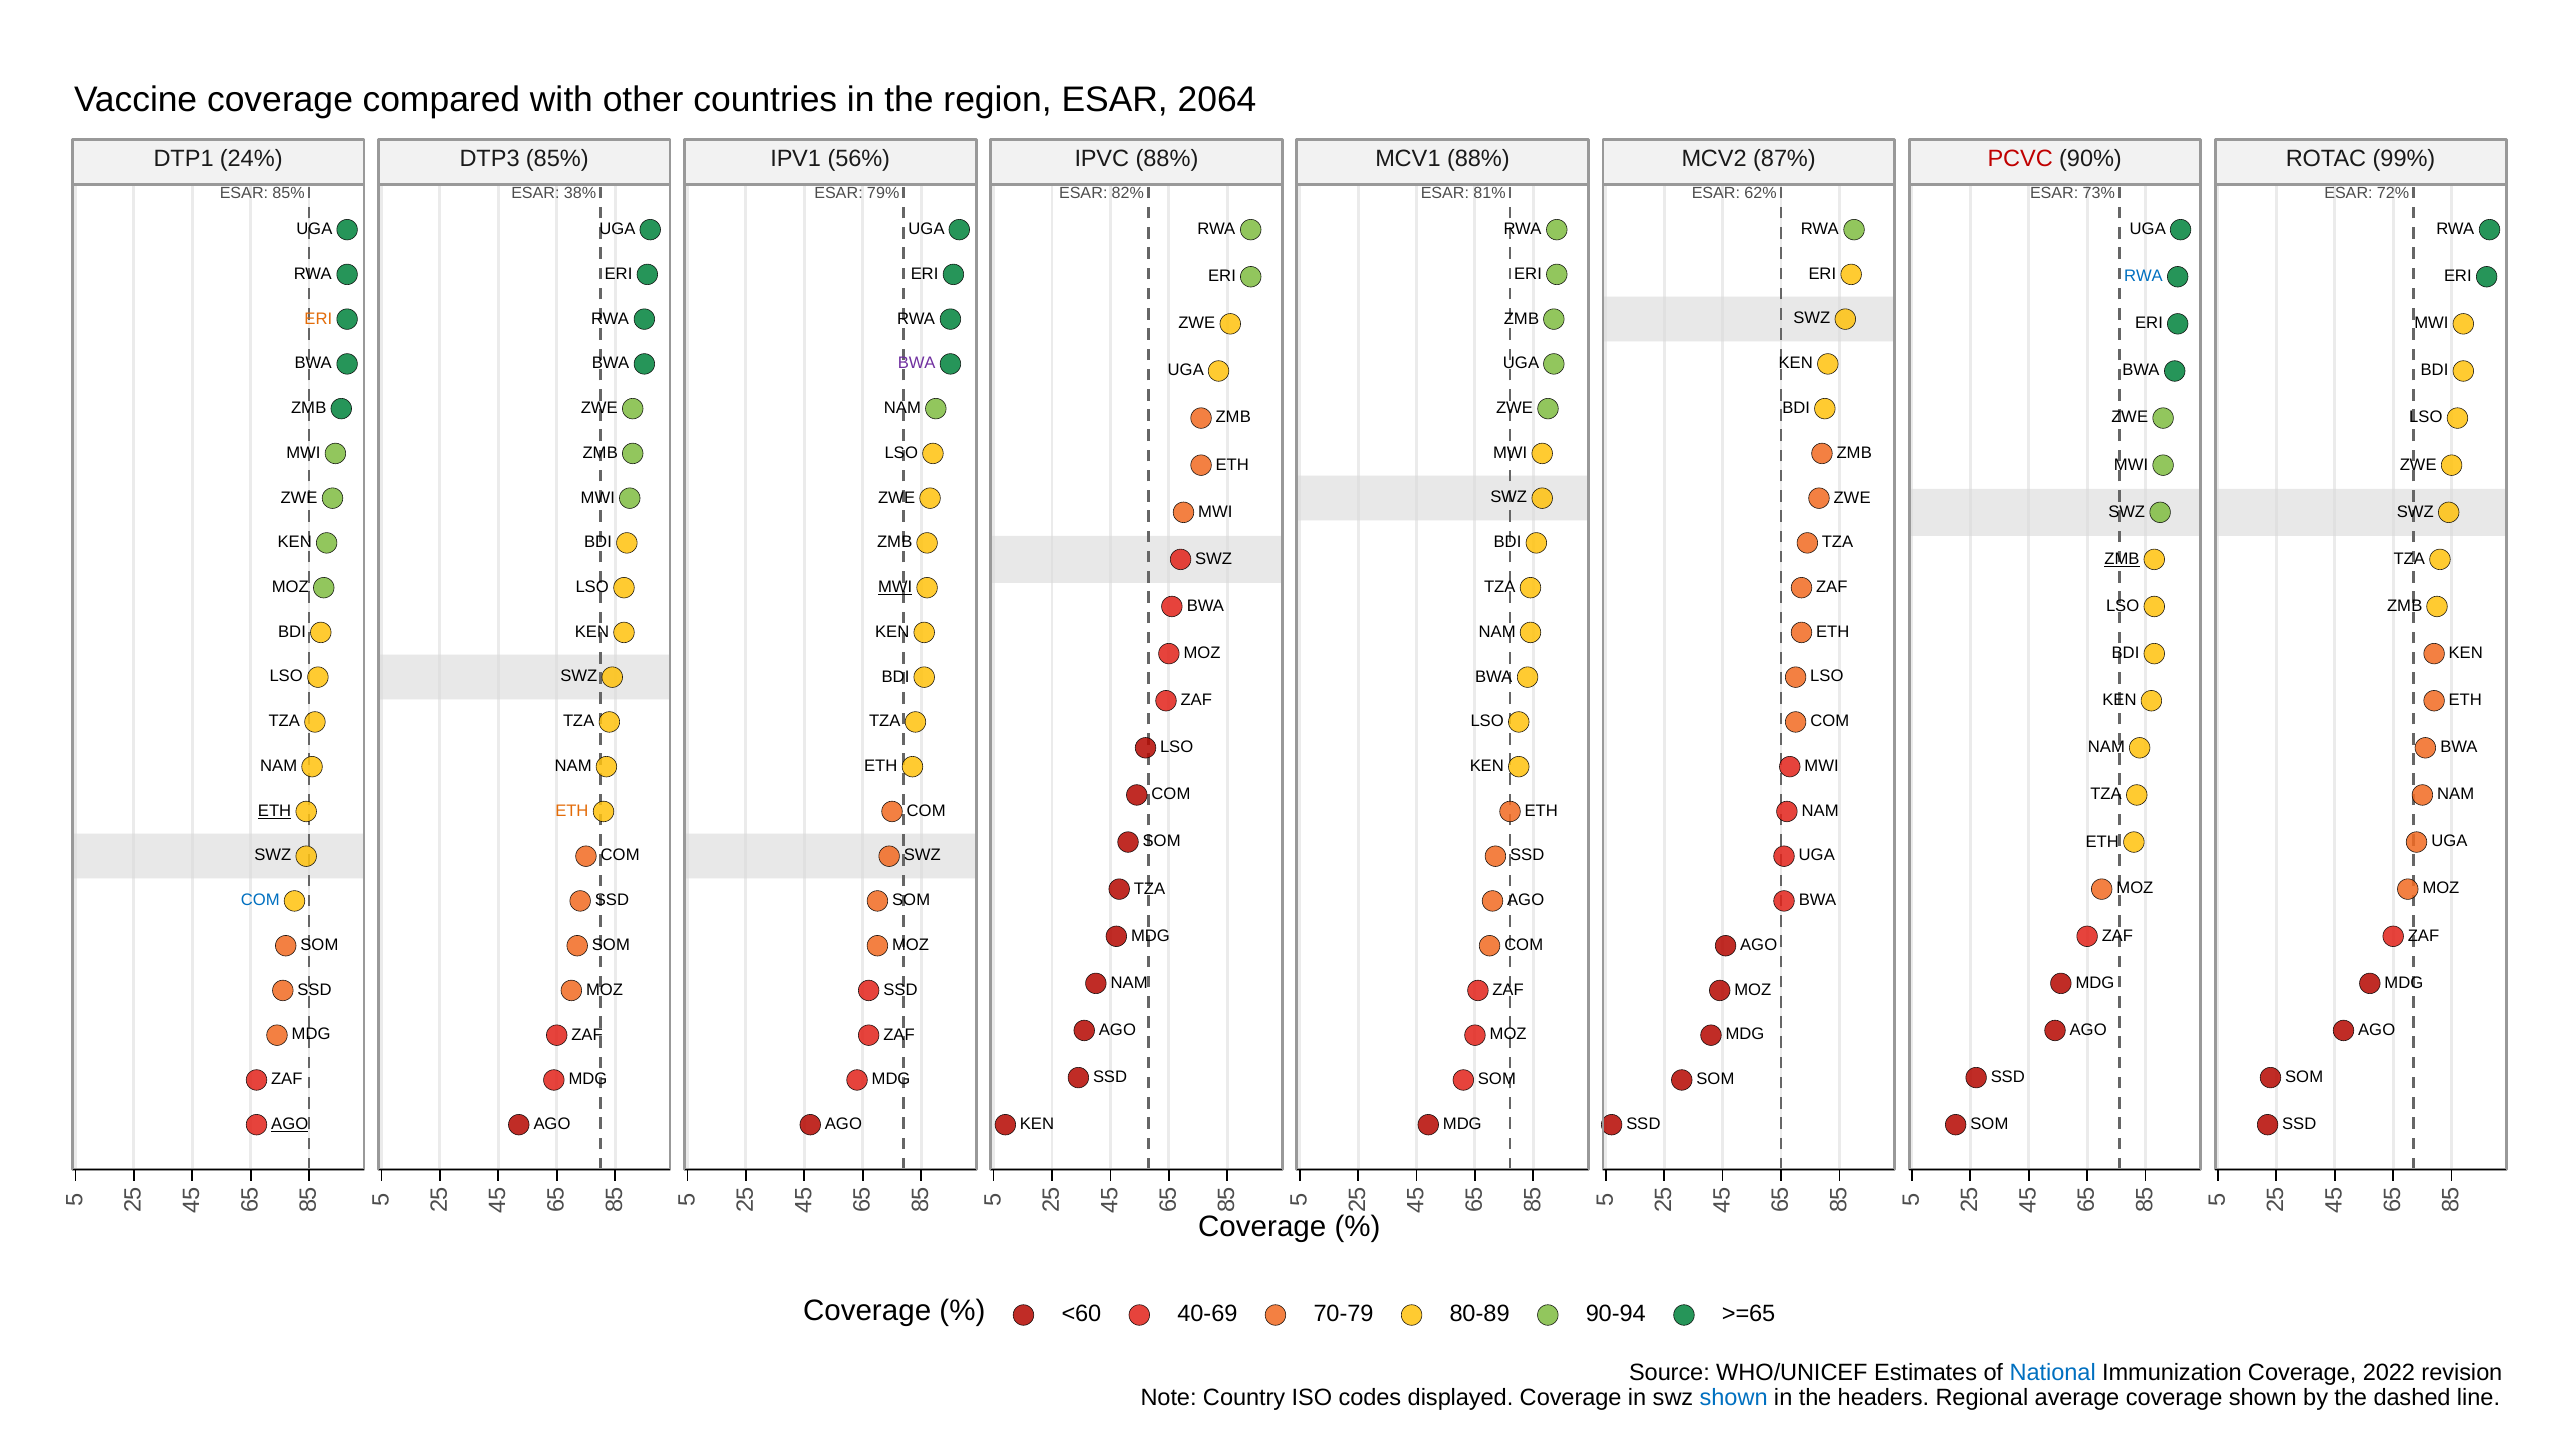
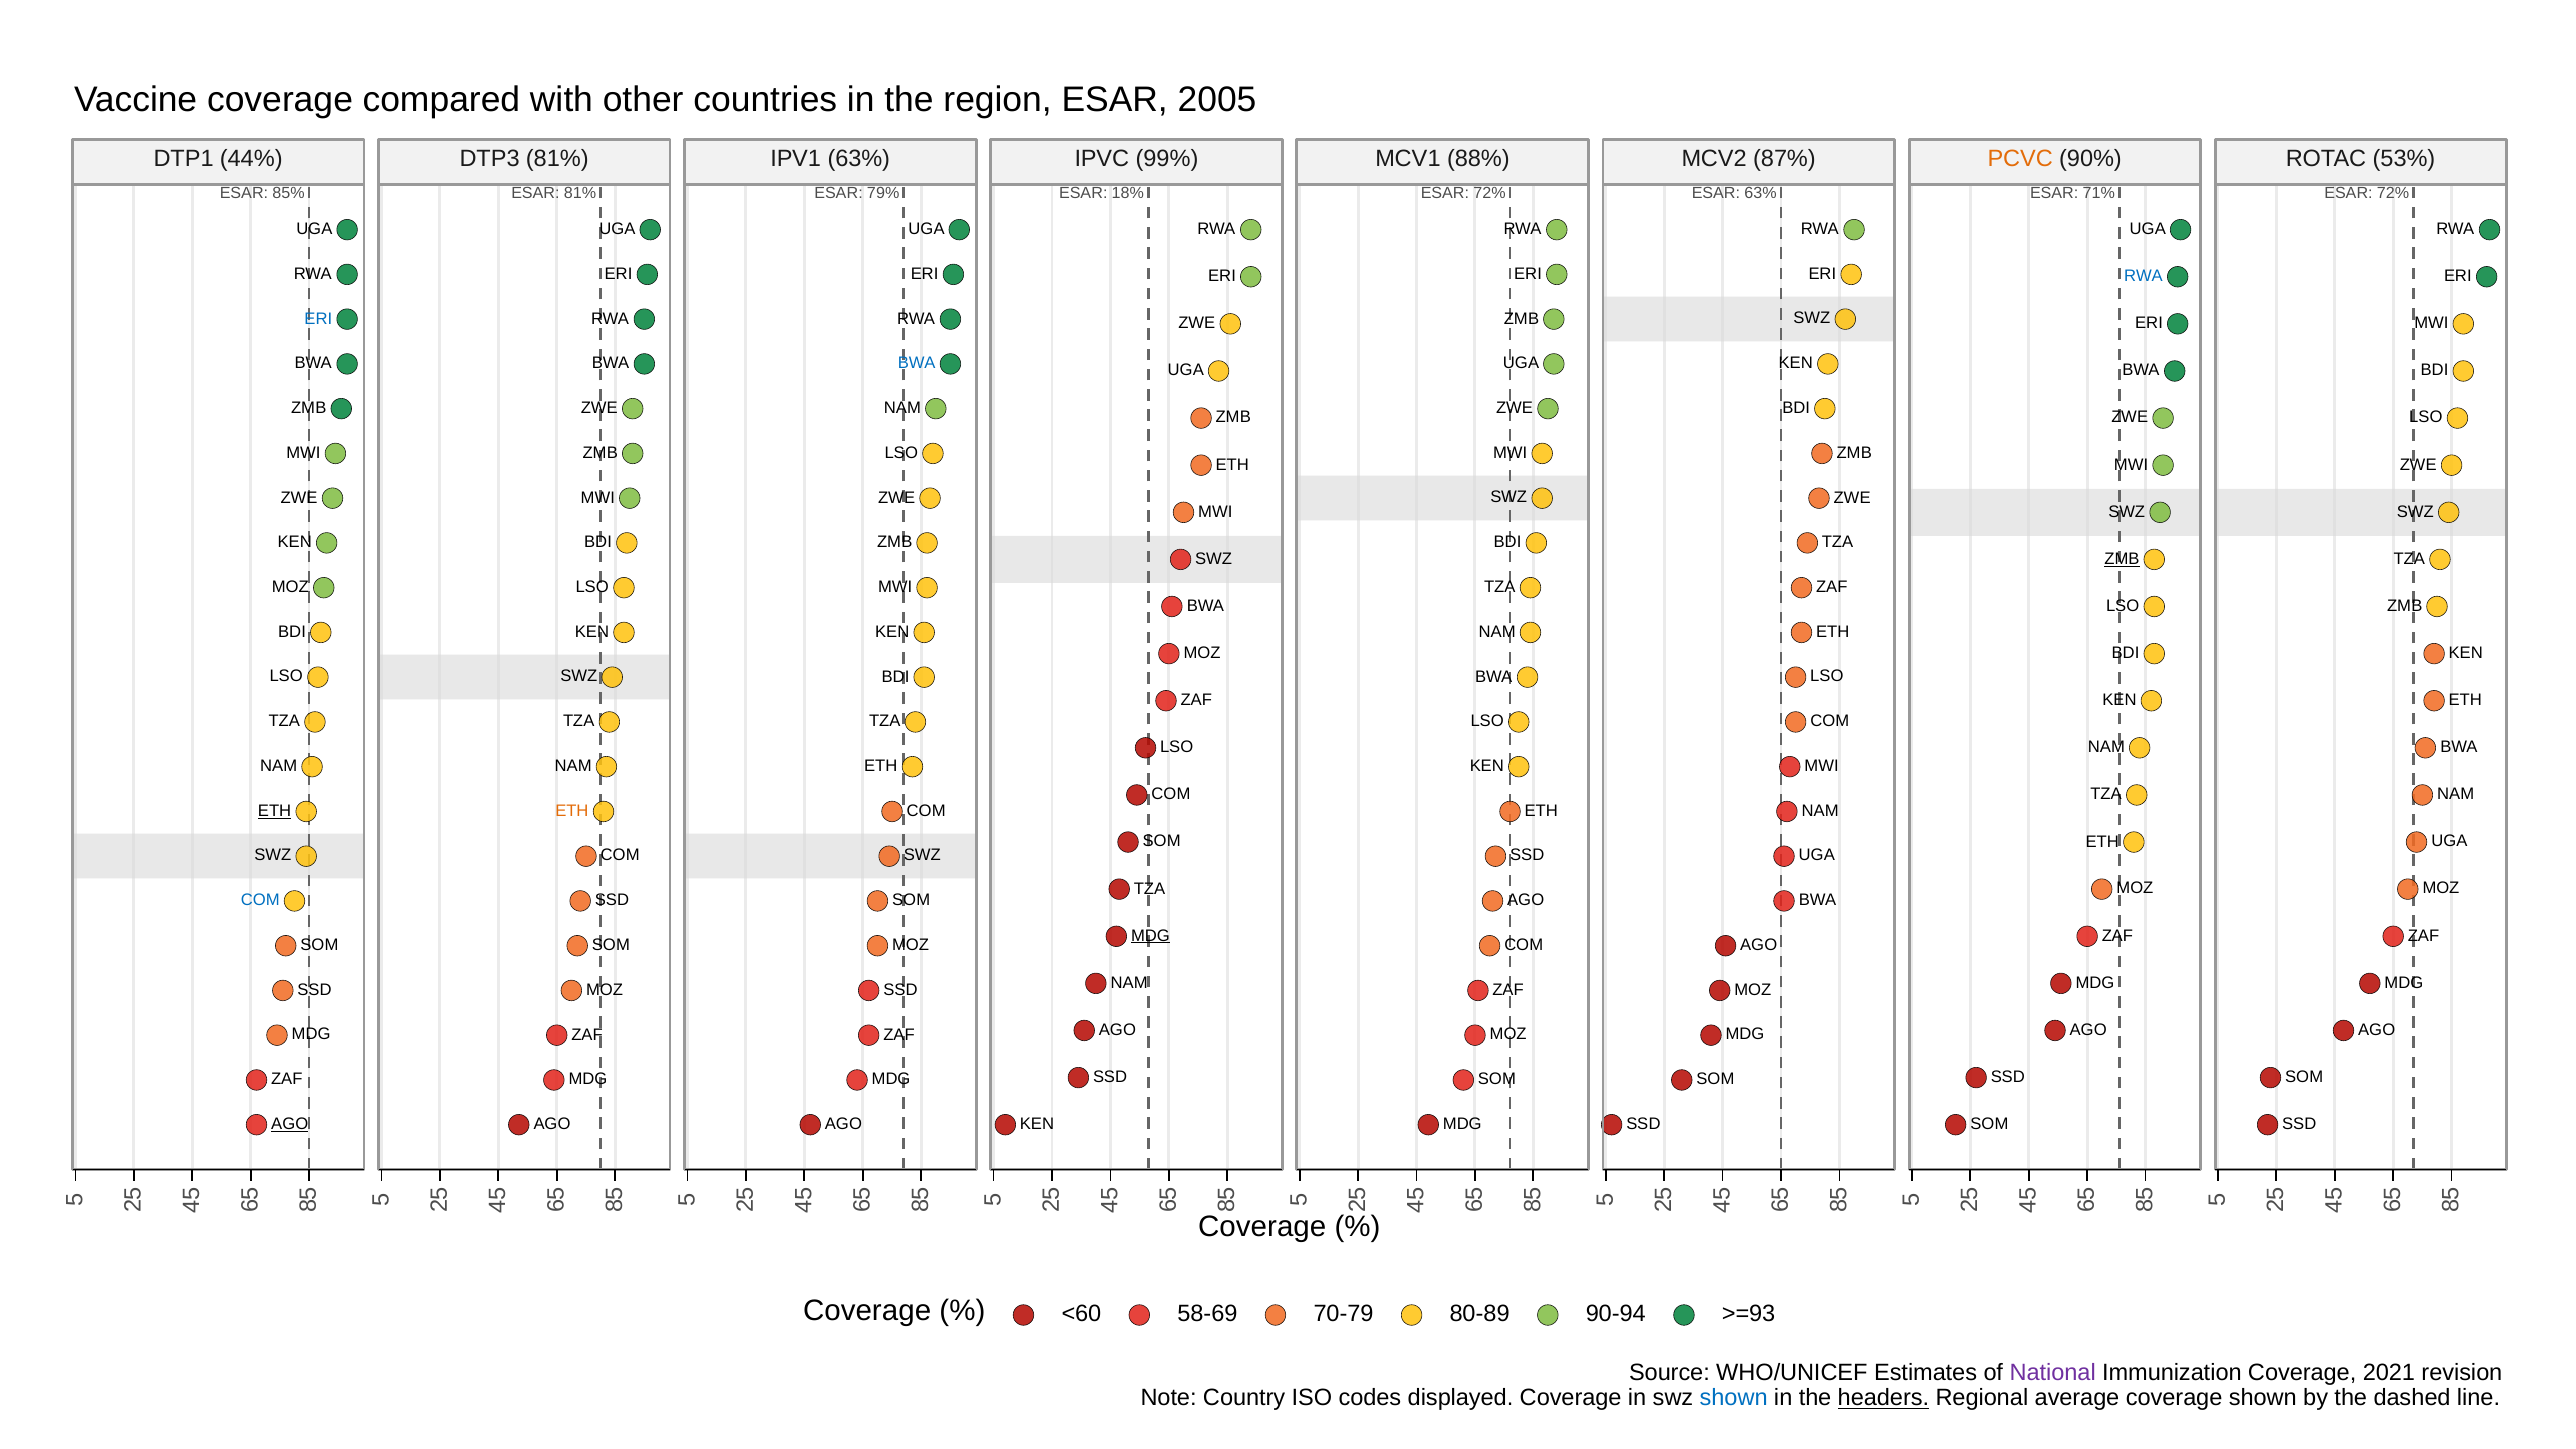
2064: 2064 -> 2005
24%: 24% -> 44%
DTP3 85%: 85% -> 81%
IPV1 56%: 56% -> 63%
IPVC 88%: 88% -> 99%
PCVC colour: red -> orange
99%: 99% -> 53%
ESAR 38%: 38% -> 81%
82%: 82% -> 18%
81% at (1489, 193): 81% -> 72%
ESAR 62%: 62% -> 63%
73%: 73% -> 71%
ERI at (318, 319) colour: orange -> blue
BWA at (917, 363) colour: purple -> blue
MWI at (895, 587) underline: present -> none
MDG at (1150, 936) underline: none -> present
40-69: 40-69 -> 58-69
>=65: >=65 -> >=93
National colour: blue -> purple
2022: 2022 -> 2021
headers underline: none -> present
